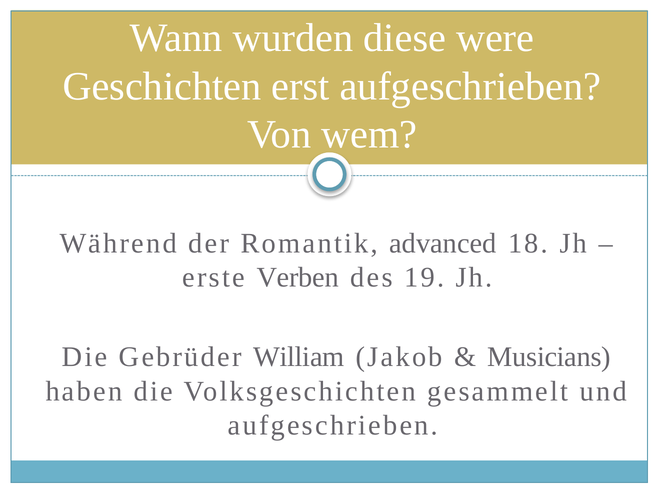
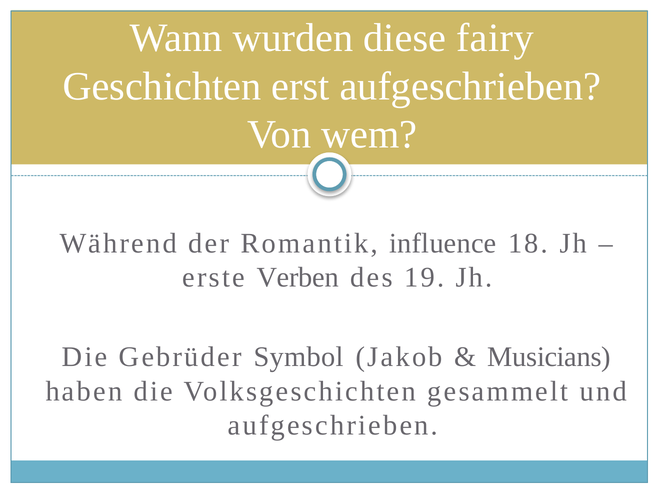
were: were -> fairy
advanced: advanced -> influence
William: William -> Symbol
